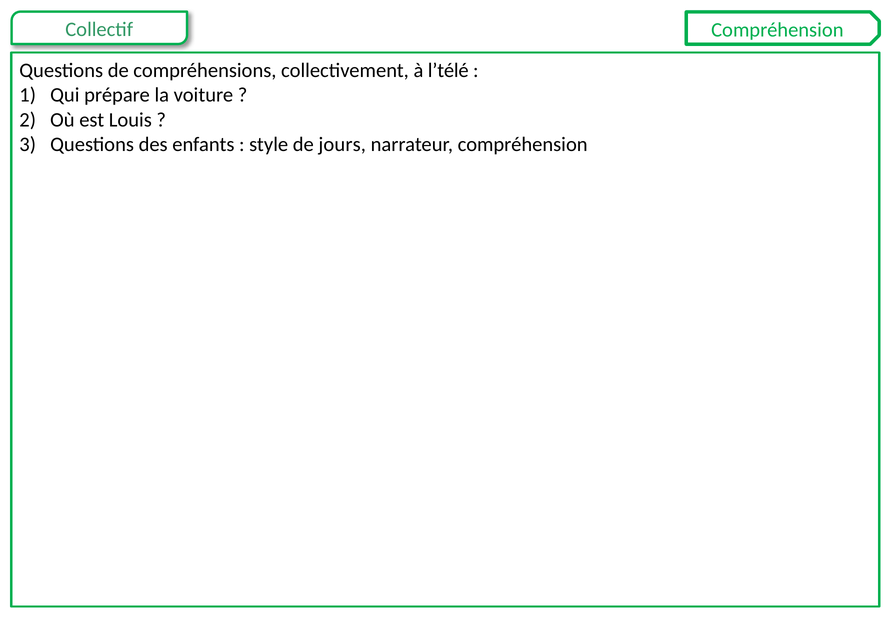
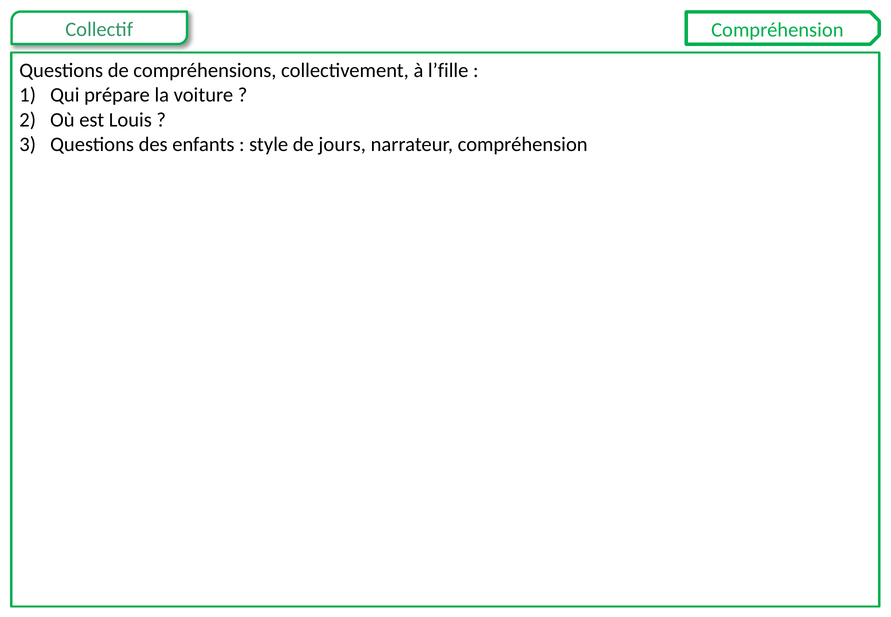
l’télé: l’télé -> l’fille
